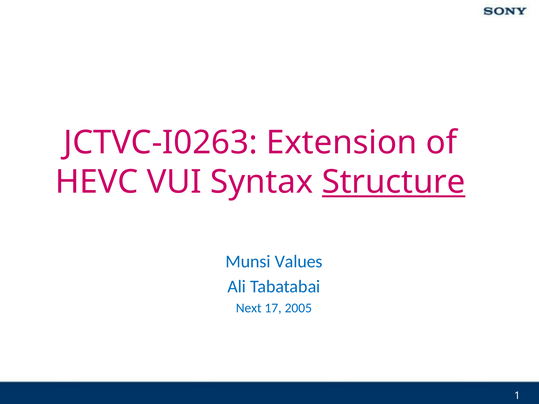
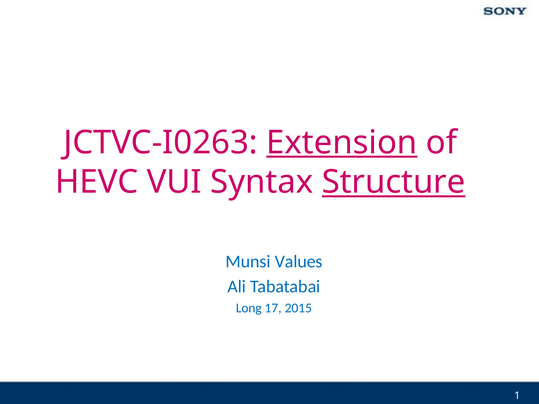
Extension underline: none -> present
Next: Next -> Long
2005: 2005 -> 2015
